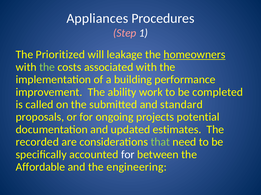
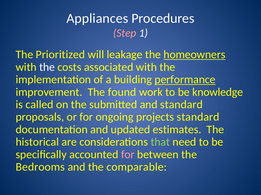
the at (47, 67) colour: light green -> white
performance underline: none -> present
ability: ability -> found
completed: completed -> knowledge
projects potential: potential -> standard
recorded: recorded -> historical
for at (128, 155) colour: white -> pink
Affordable: Affordable -> Bedrooms
engineering: engineering -> comparable
